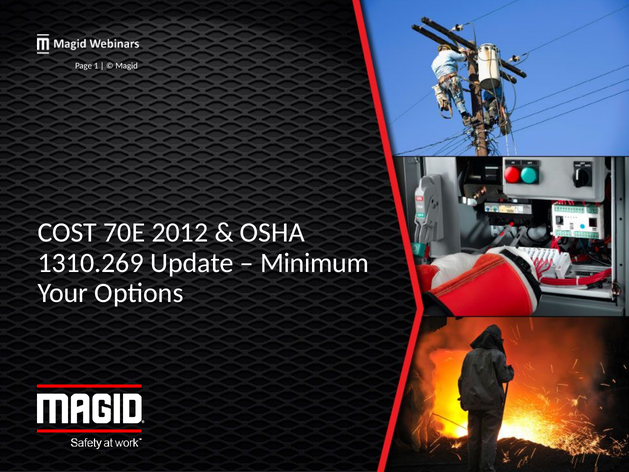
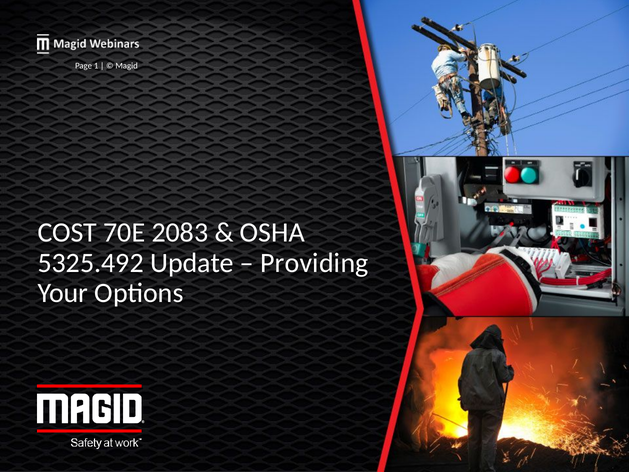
2012: 2012 -> 2083
1310.269: 1310.269 -> 5325.492
Minimum: Minimum -> Providing
